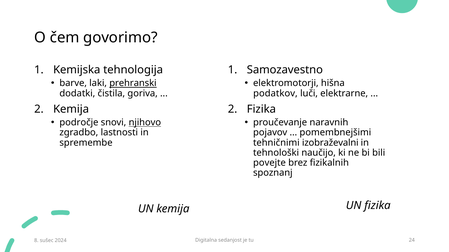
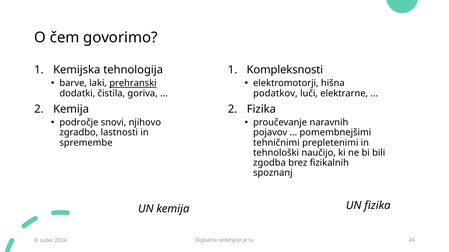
Samozavestno: Samozavestno -> Kompleksnosti
njihovo underline: present -> none
izobraževalni: izobraževalni -> prepletenimi
povejte: povejte -> zgodba
